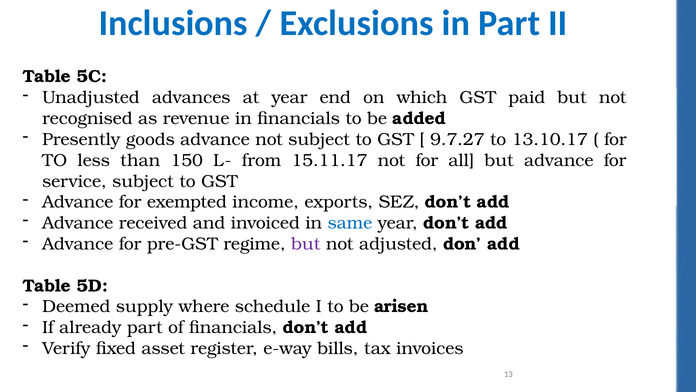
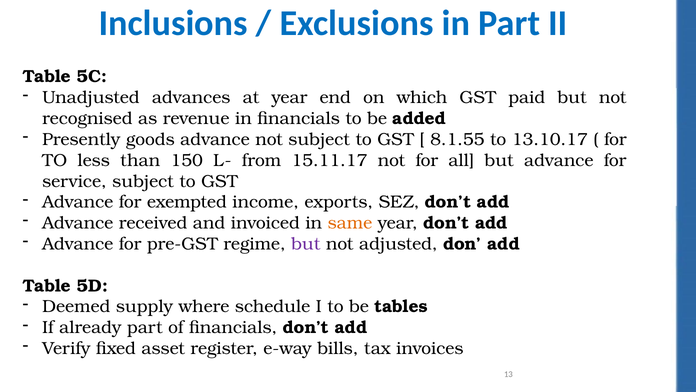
9.7.27: 9.7.27 -> 8.1.55
same colour: blue -> orange
arisen: arisen -> tables
